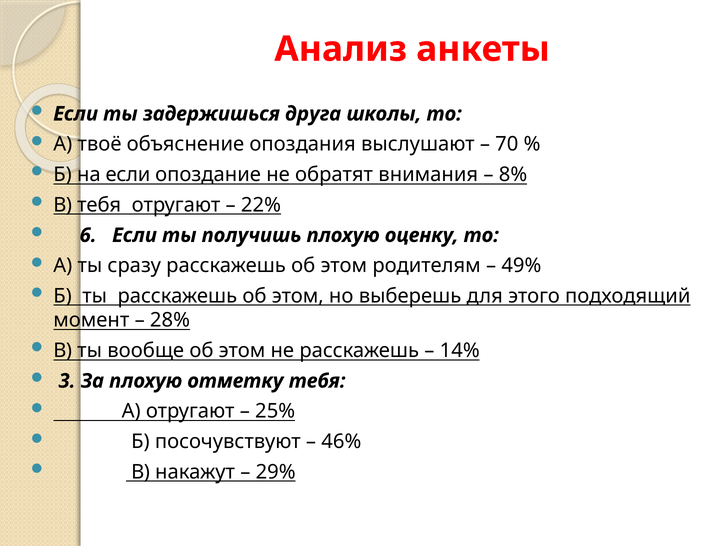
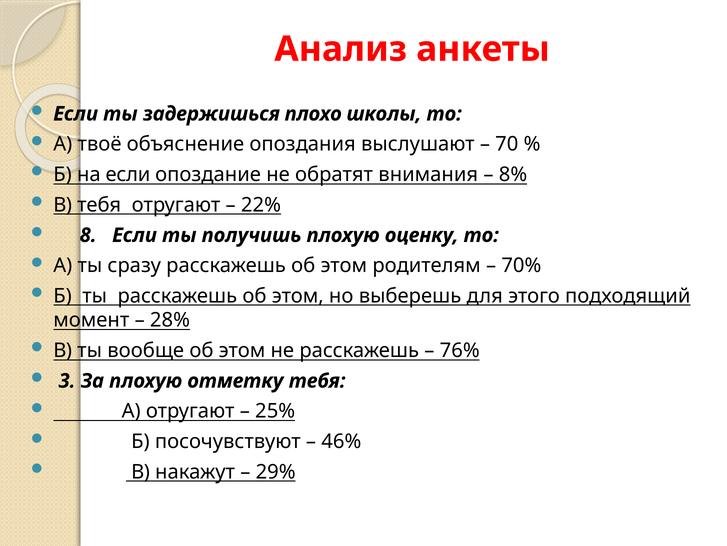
друга: друга -> плохо
6: 6 -> 8
49%: 49% -> 70%
14%: 14% -> 76%
